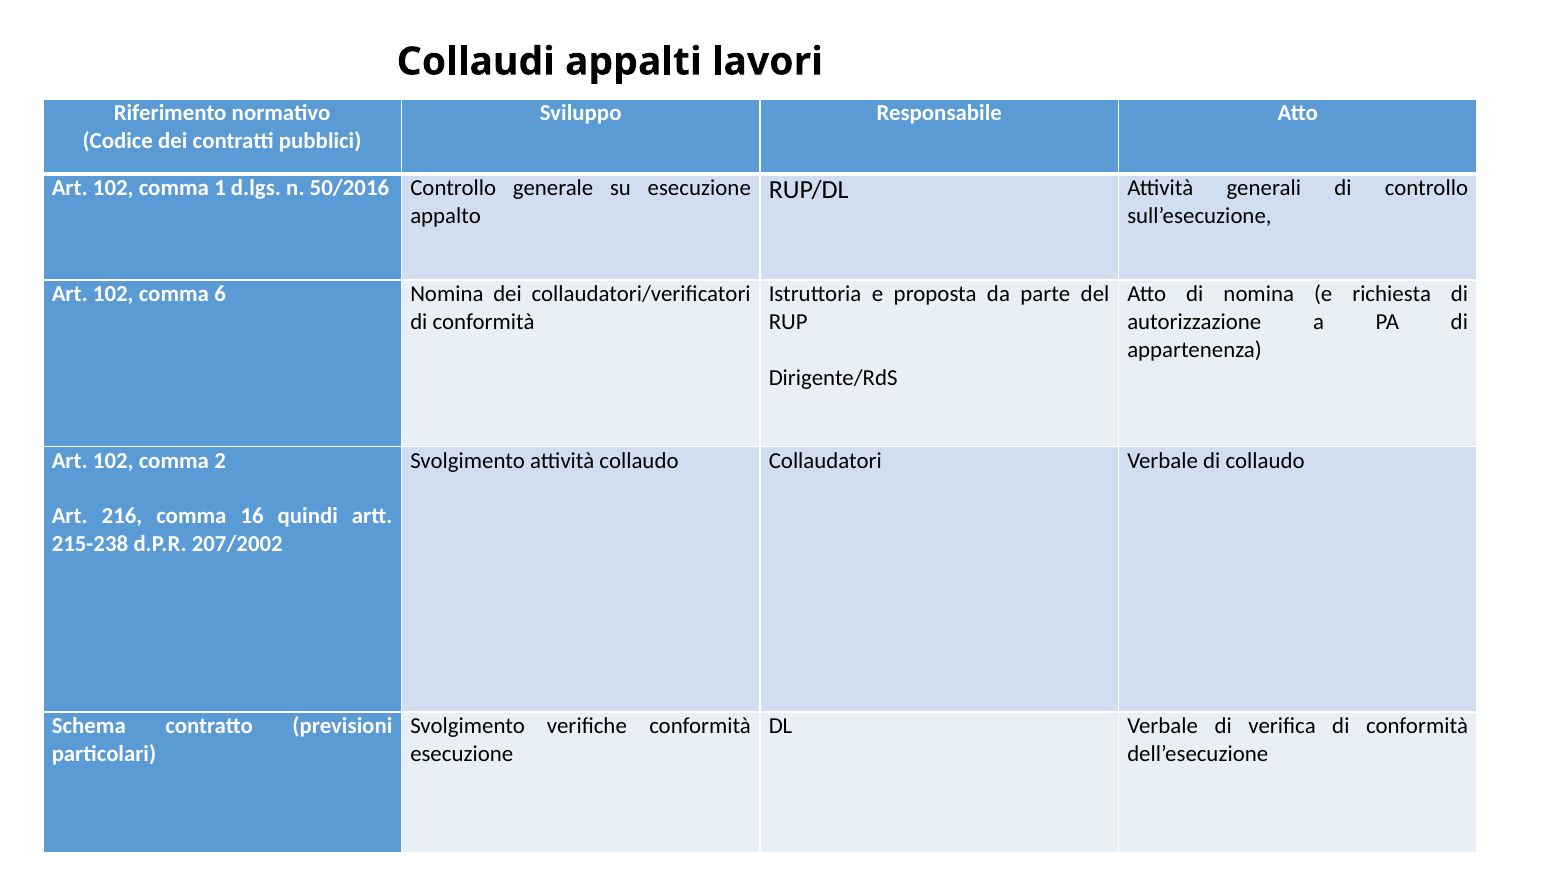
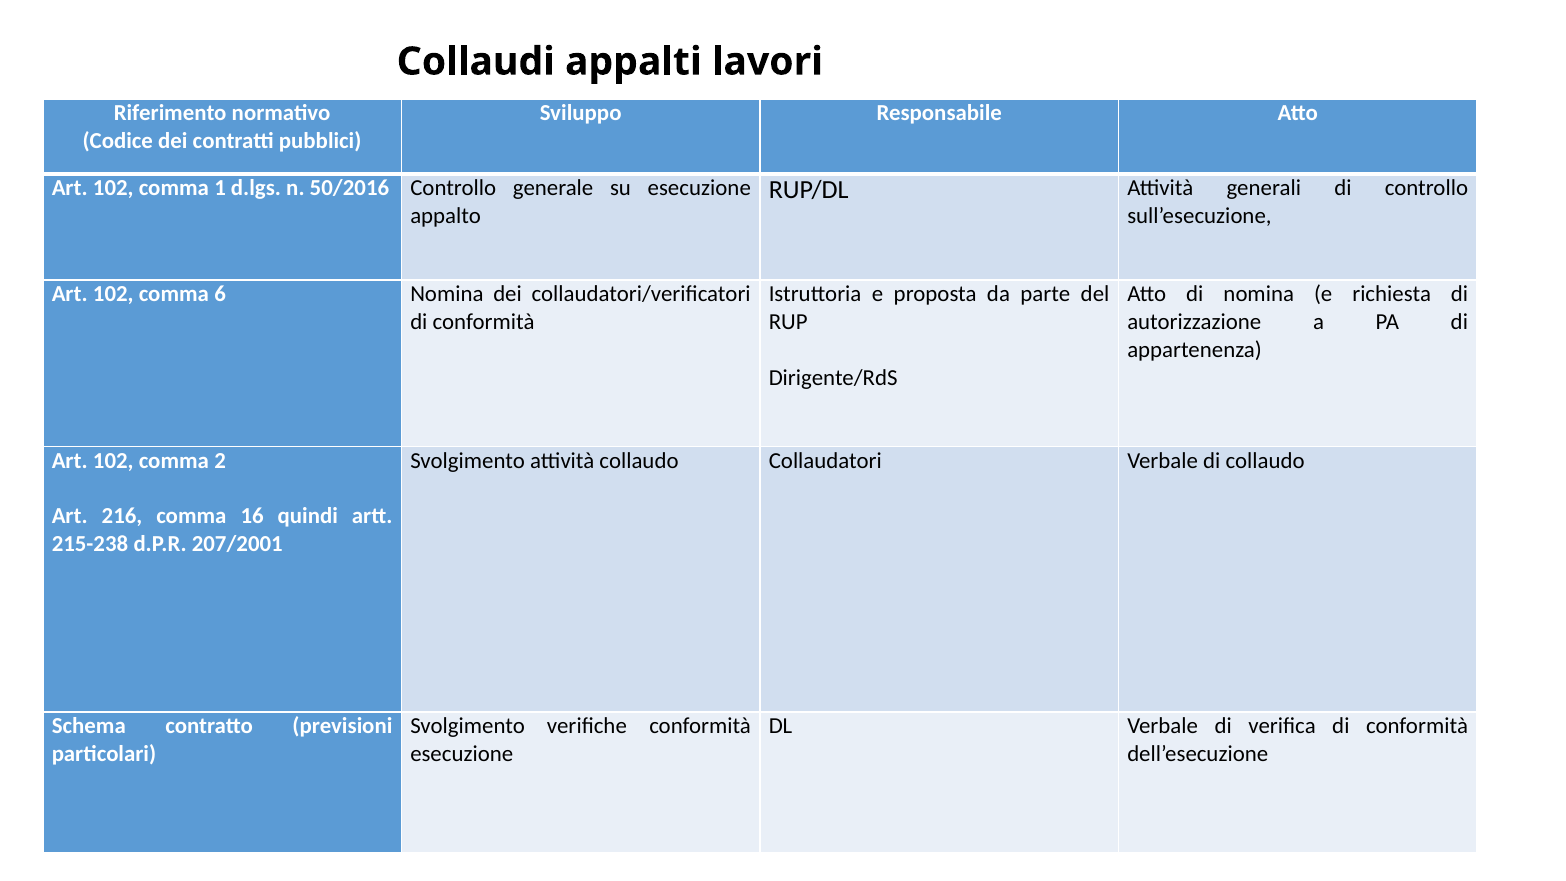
207/2002: 207/2002 -> 207/2001
